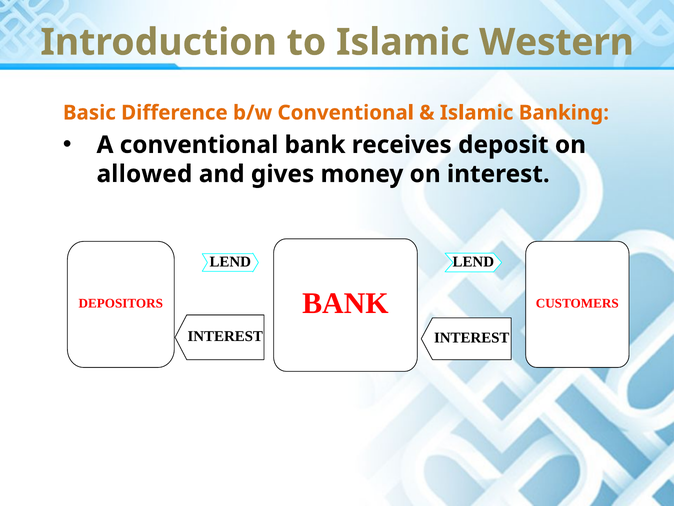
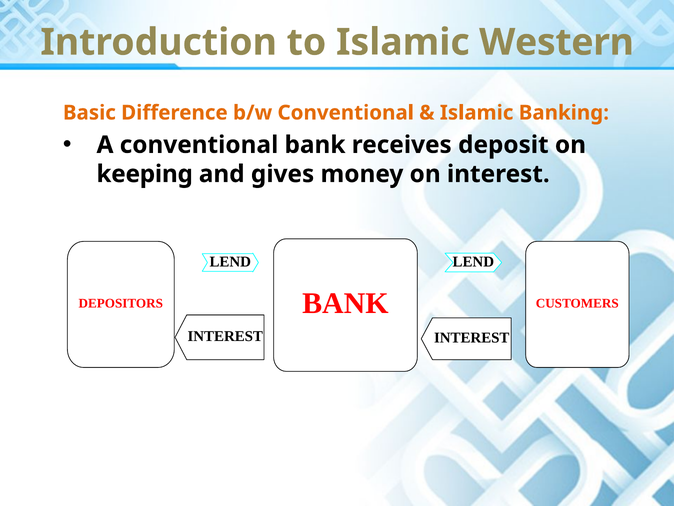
allowed: allowed -> keeping
